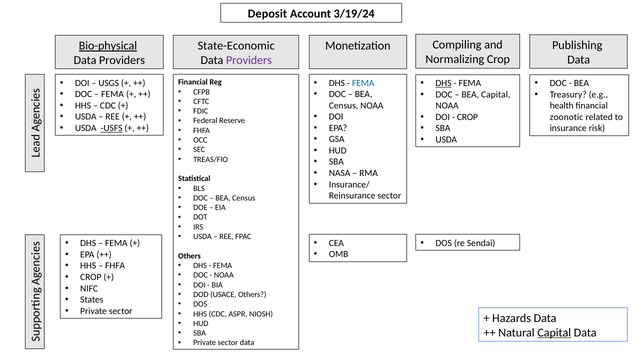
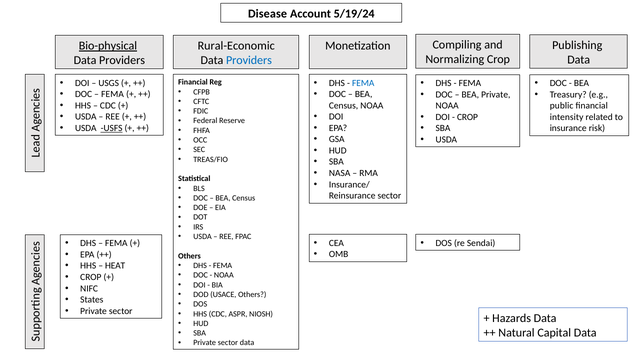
Deposit: Deposit -> Disease
3/19/24: 3/19/24 -> 5/19/24
State-Economic: State-Economic -> Rural-Economic
Providers at (249, 60) colour: purple -> blue
DHS at (444, 83) underline: present -> none
BEA Capital: Capital -> Private
health: health -> public
zoonotic: zoonotic -> intensity
FHFA at (115, 266): FHFA -> HEAT
Capital at (554, 333) underline: present -> none
